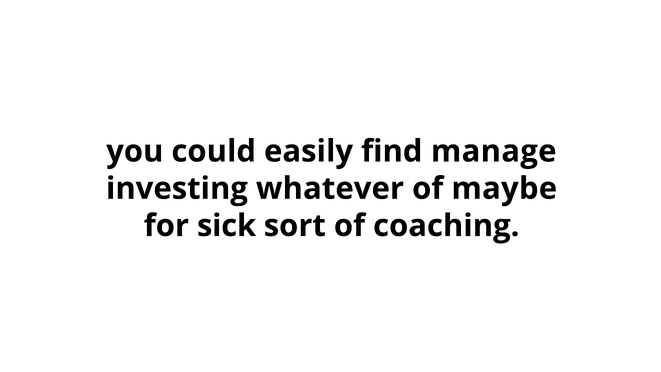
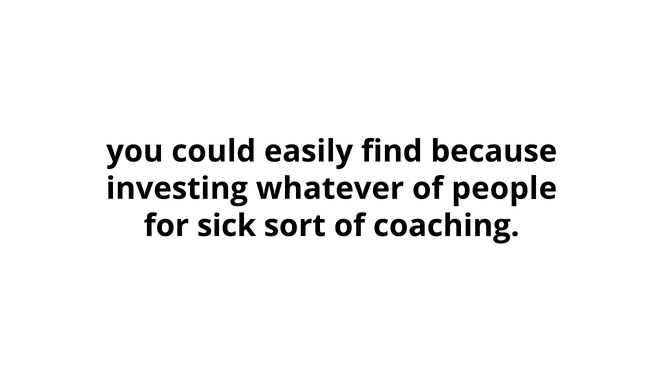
manage: manage -> because
maybe: maybe -> people
